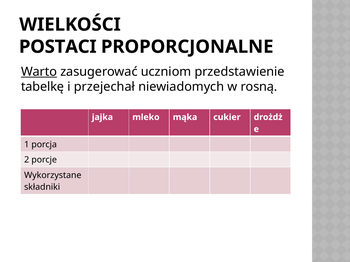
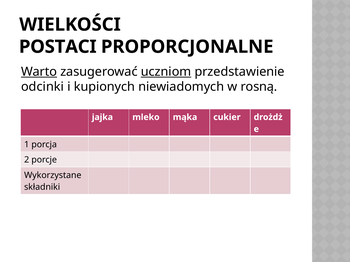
uczniom underline: none -> present
tabelkę: tabelkę -> odcinki
przejechał: przejechał -> kupionych
